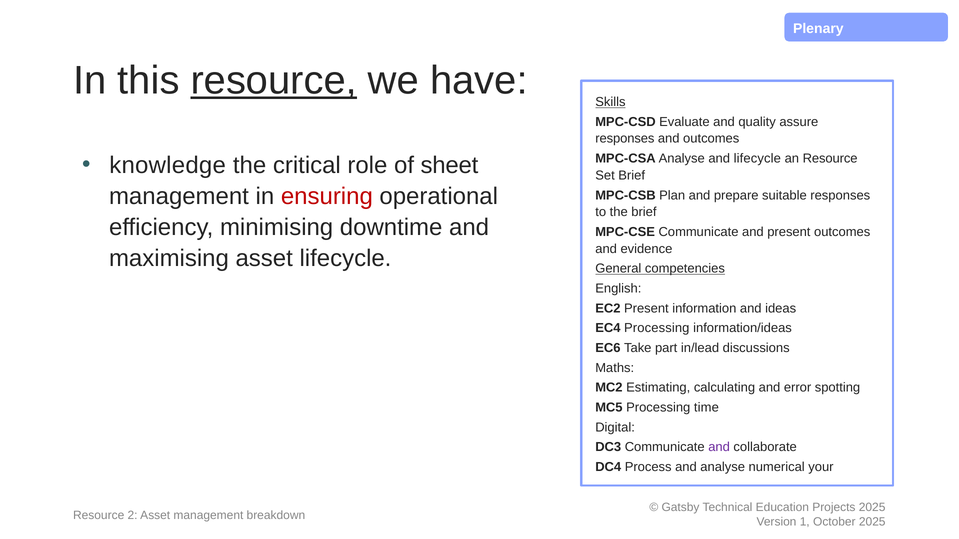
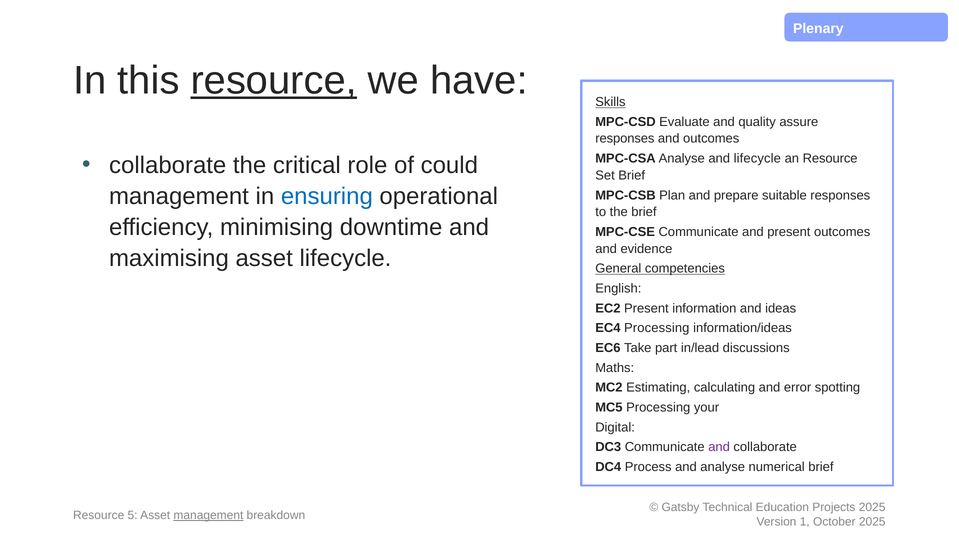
knowledge at (168, 166): knowledge -> collaborate
sheet: sheet -> could
ensuring colour: red -> blue
time: time -> your
numerical your: your -> brief
2: 2 -> 5
management at (208, 516) underline: none -> present
